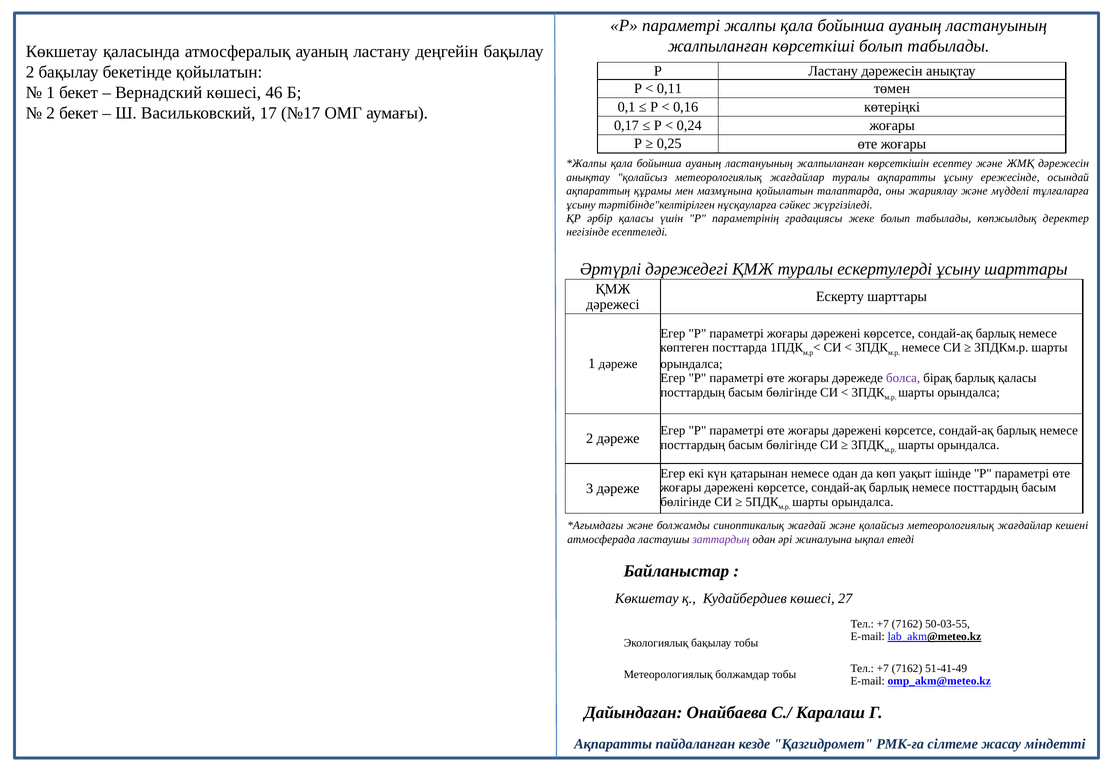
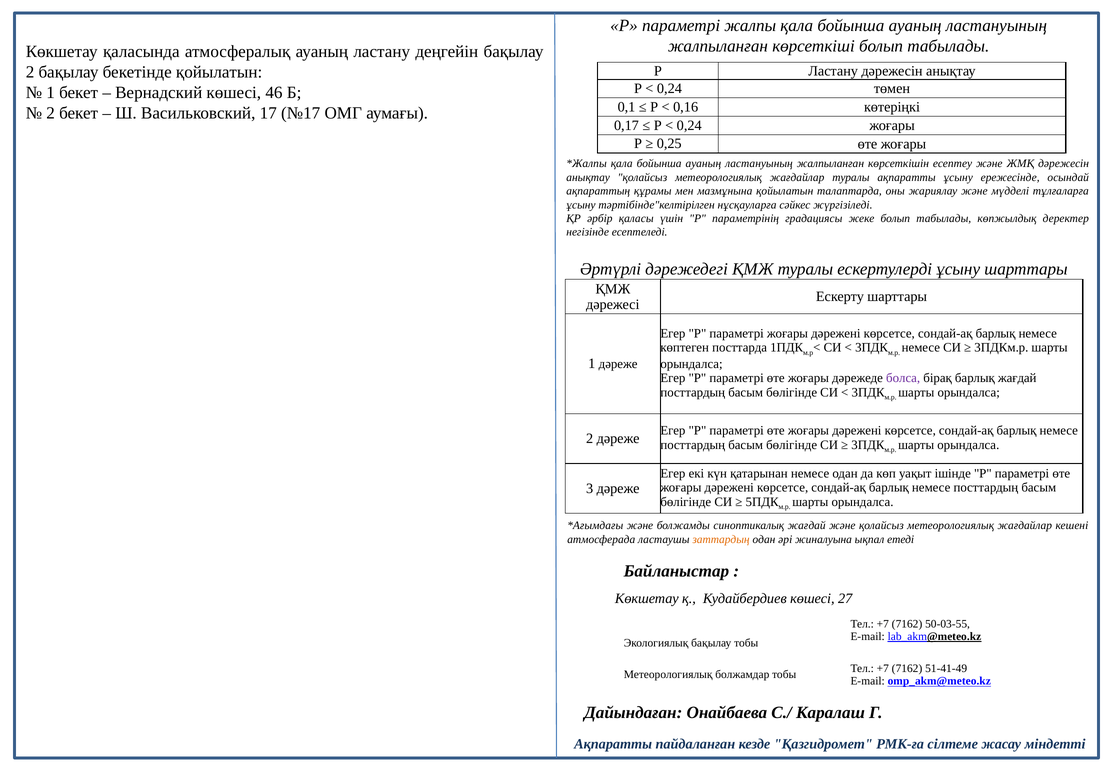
0,11 at (669, 89): 0,11 -> 0,24
барлық қаласы: қаласы -> жағдай
заттардың colour: purple -> orange
